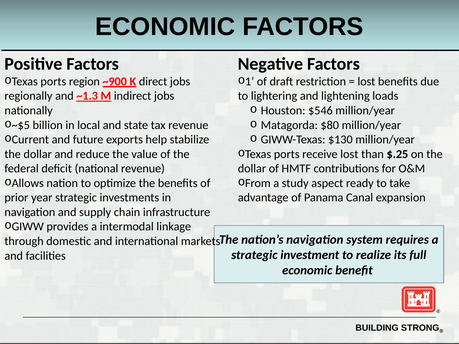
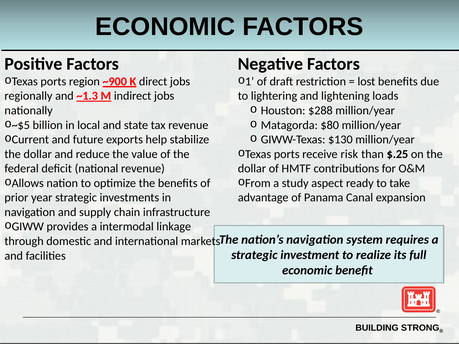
$546: $546 -> $288
receive lost: lost -> risk
